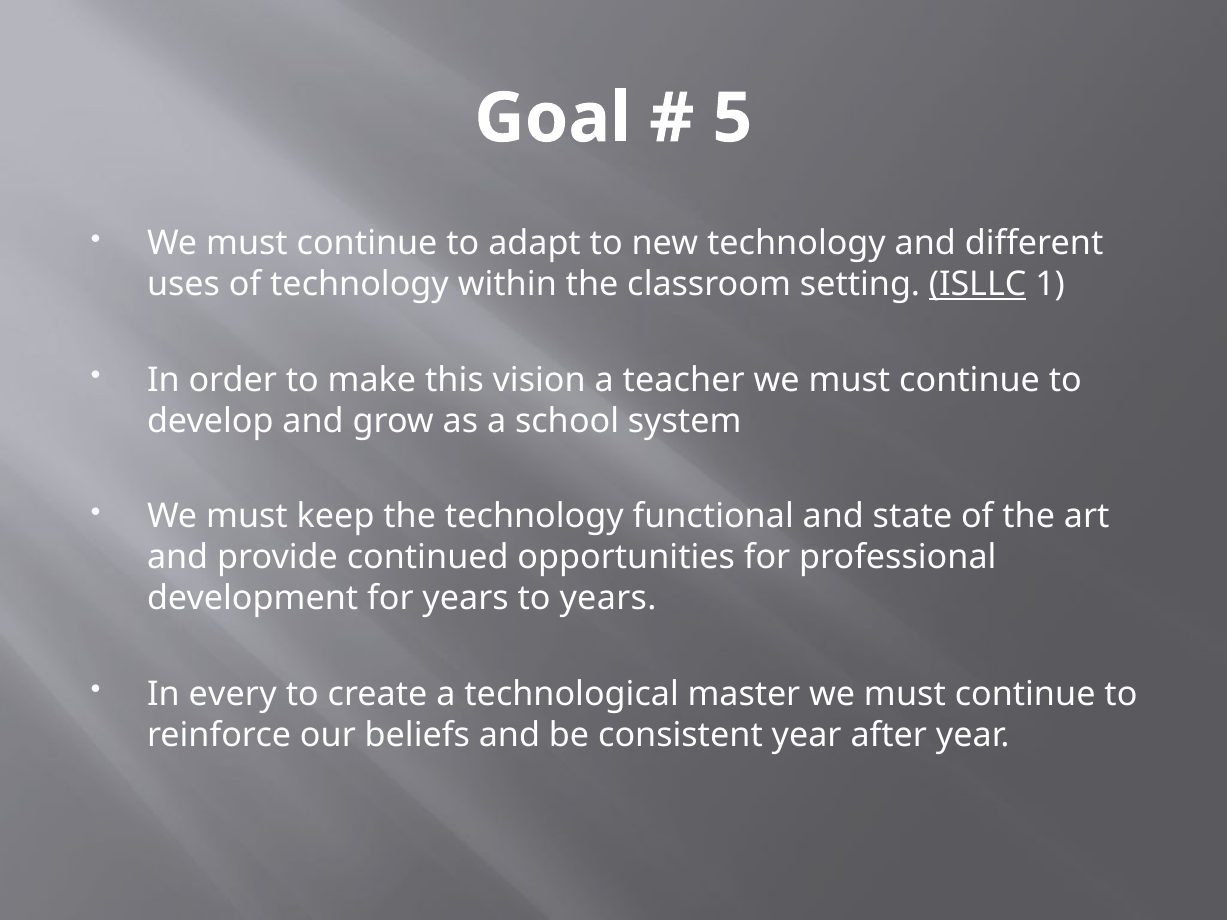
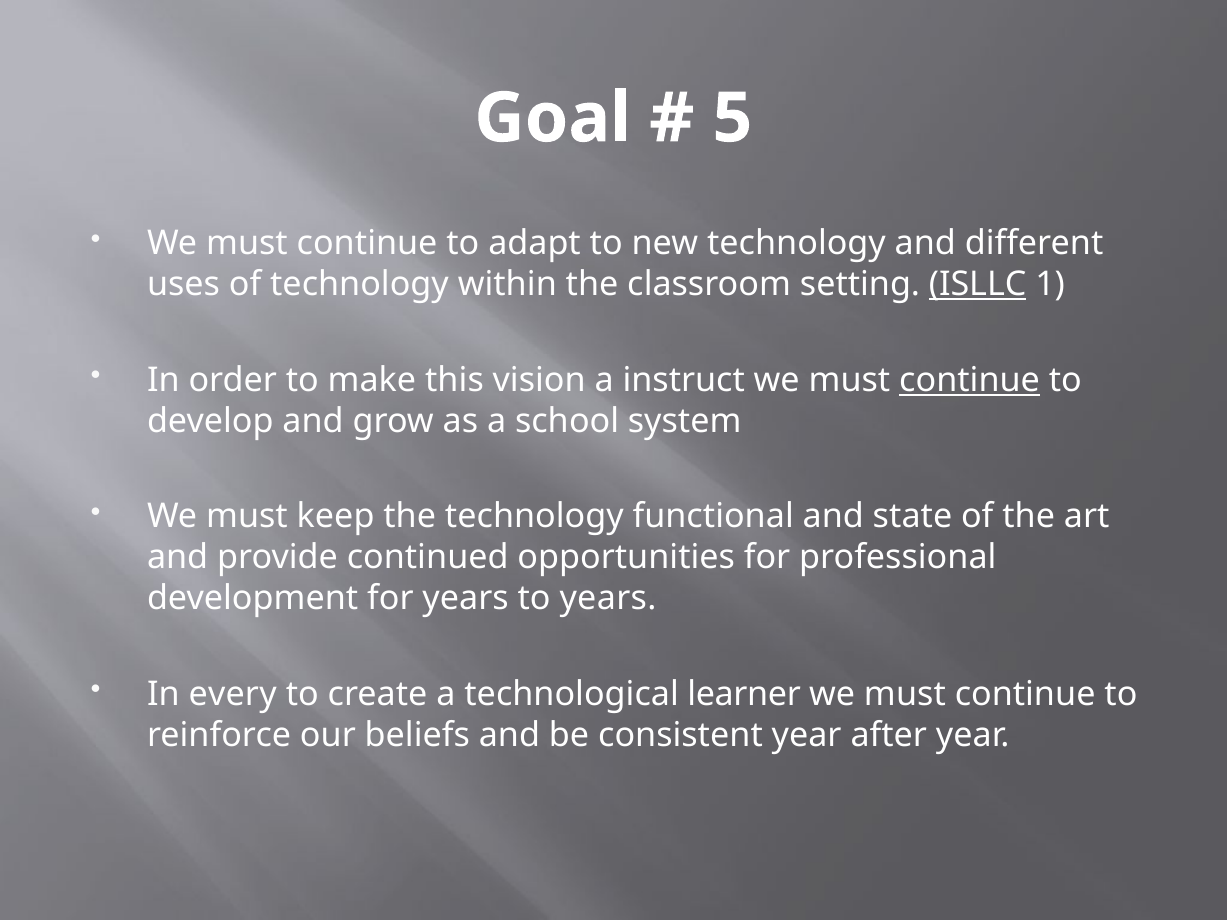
teacher: teacher -> instruct
continue at (970, 380) underline: none -> present
master: master -> learner
